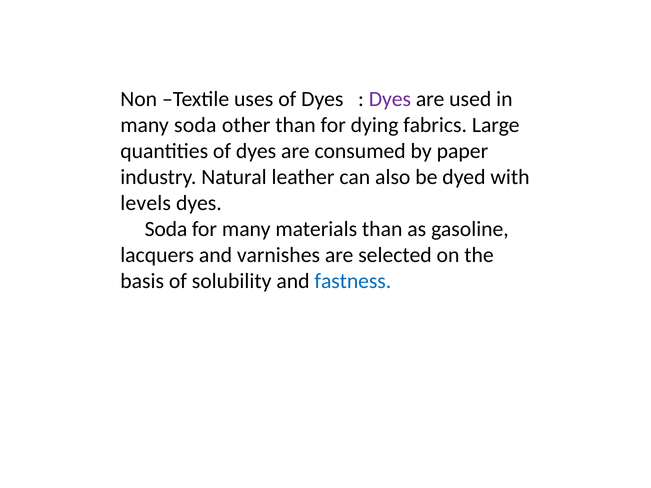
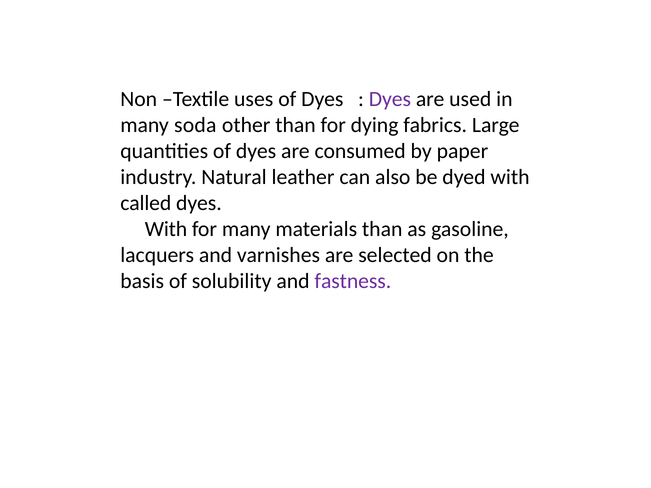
levels: levels -> called
Soda at (166, 229): Soda -> With
fastness colour: blue -> purple
